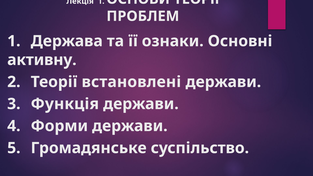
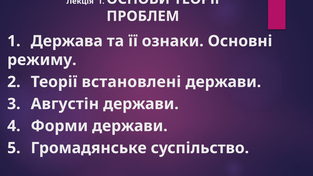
активну: активну -> режиму
Функція: Функція -> Августін
